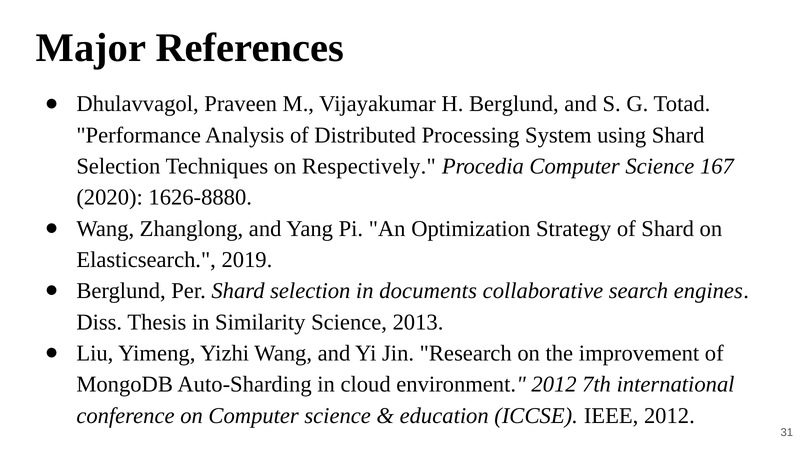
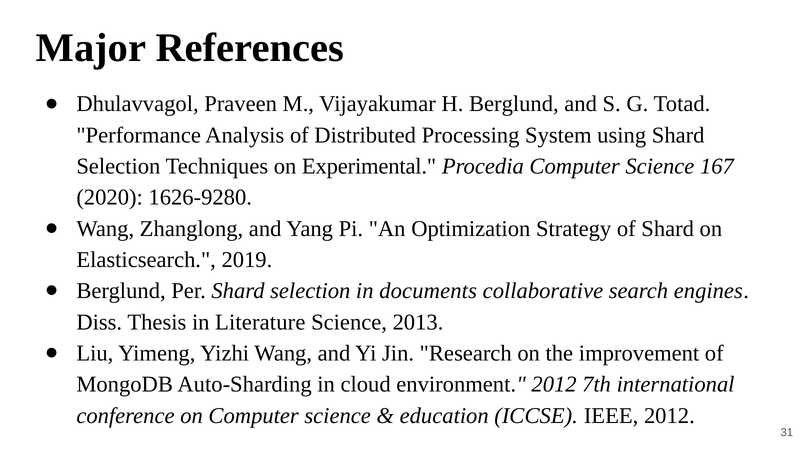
Respectively: Respectively -> Experimental
1626-8880: 1626-8880 -> 1626-9280
Similarity: Similarity -> Literature
